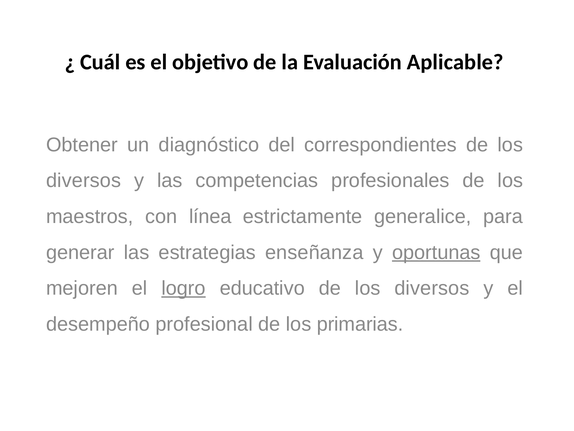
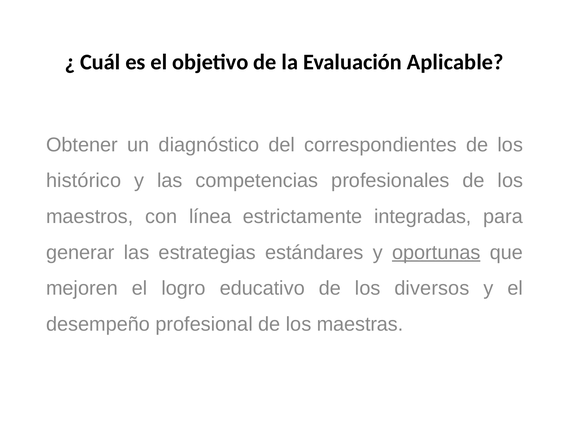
diversos at (84, 181): diversos -> histórico
generalice: generalice -> integradas
enseñanza: enseñanza -> estándares
logro underline: present -> none
primarias: primarias -> maestras
